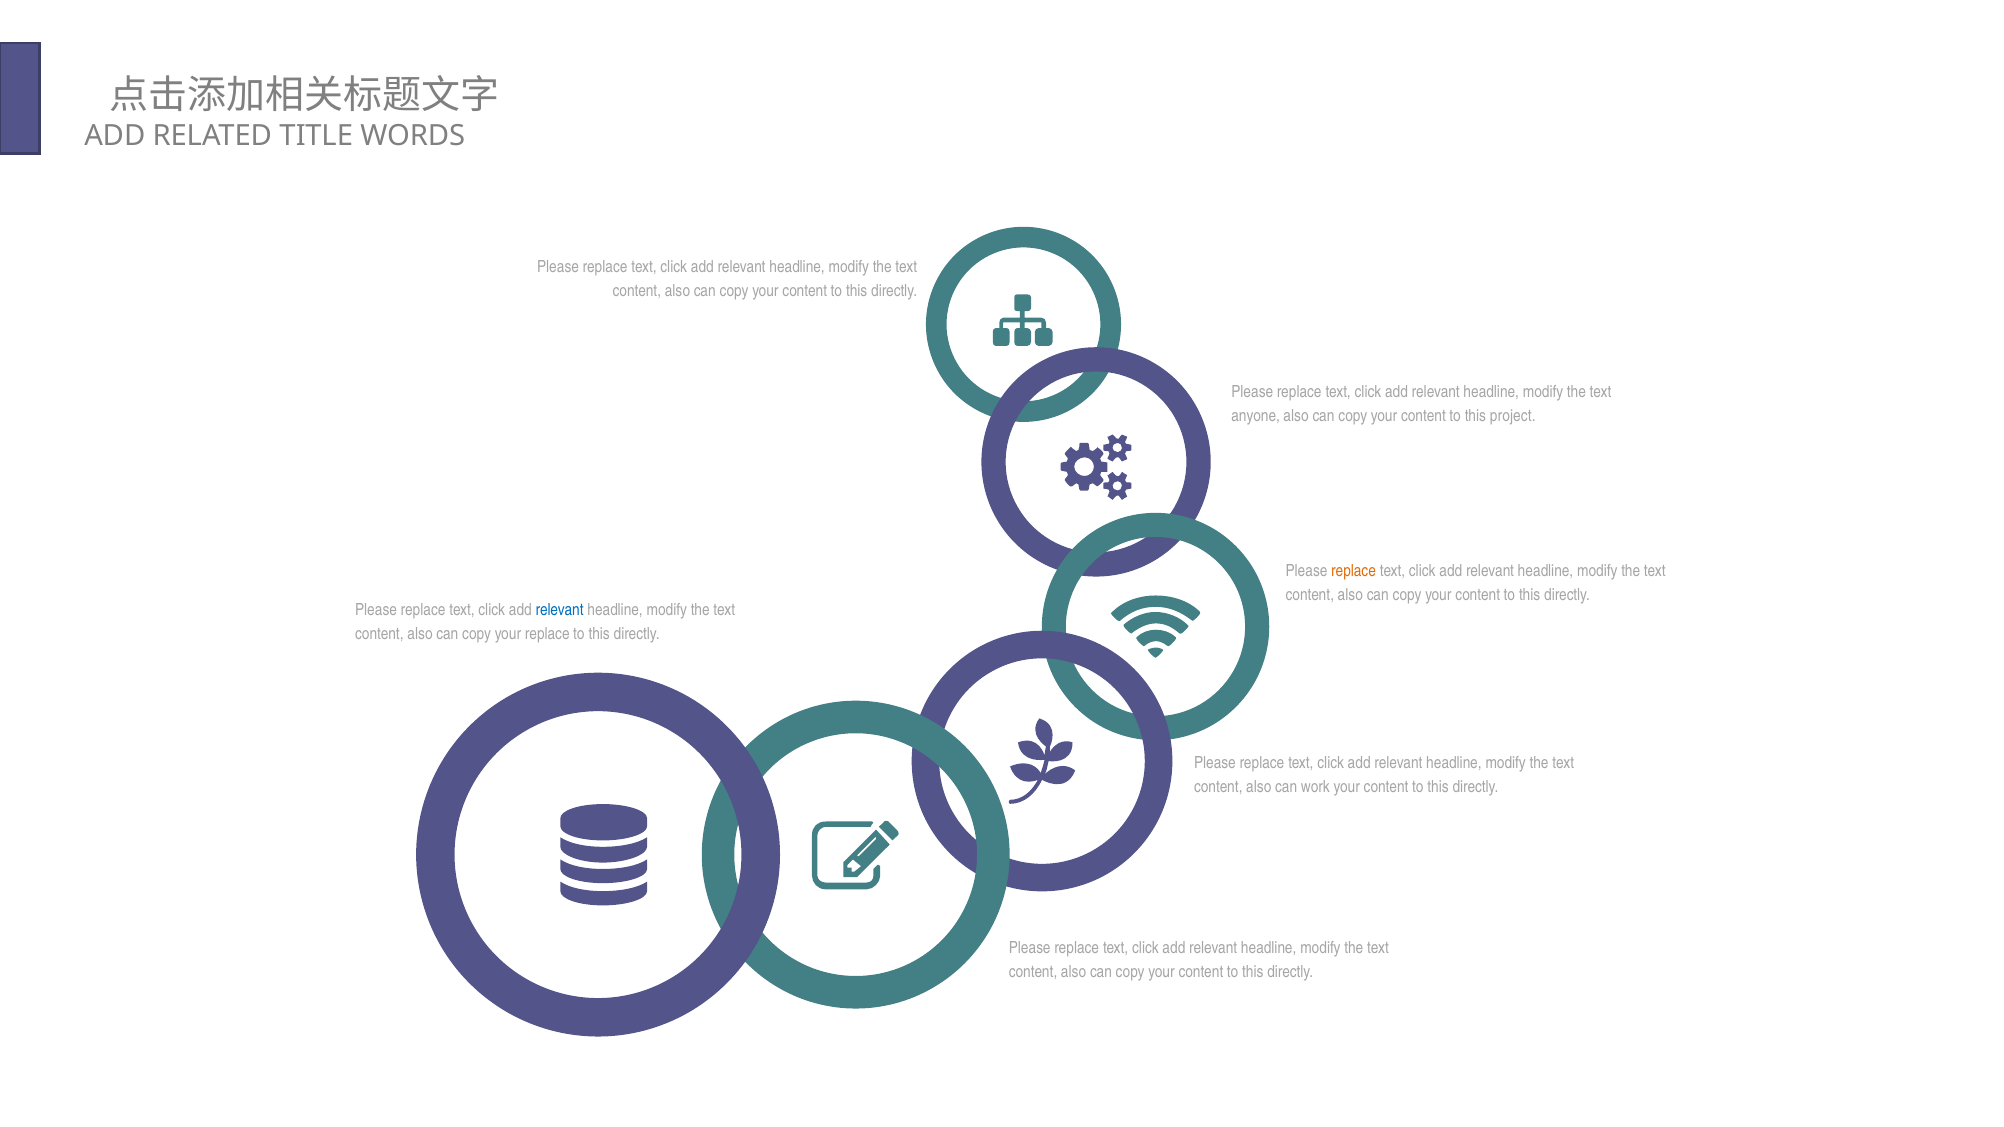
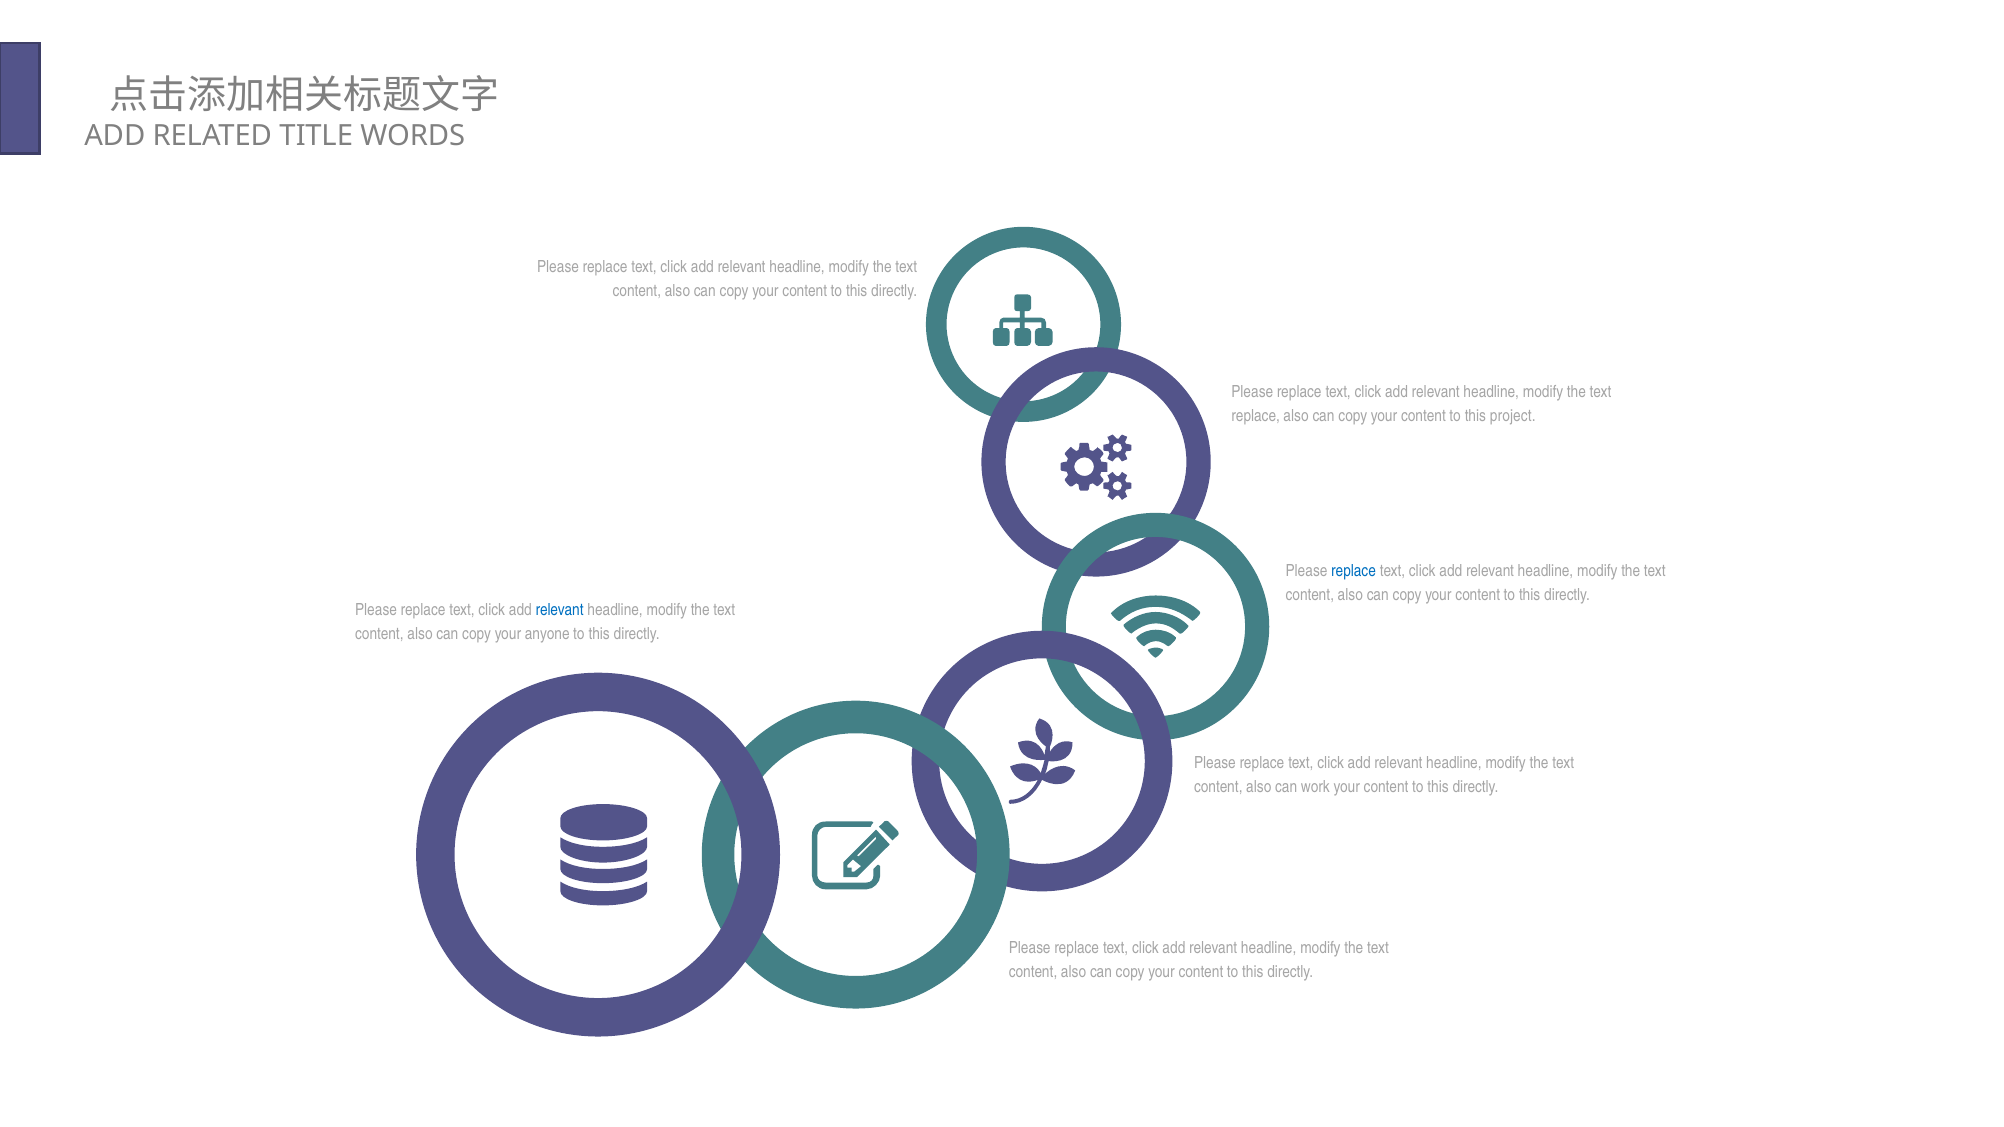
anyone at (1256, 416): anyone -> replace
replace at (1354, 571) colour: orange -> blue
your replace: replace -> anyone
